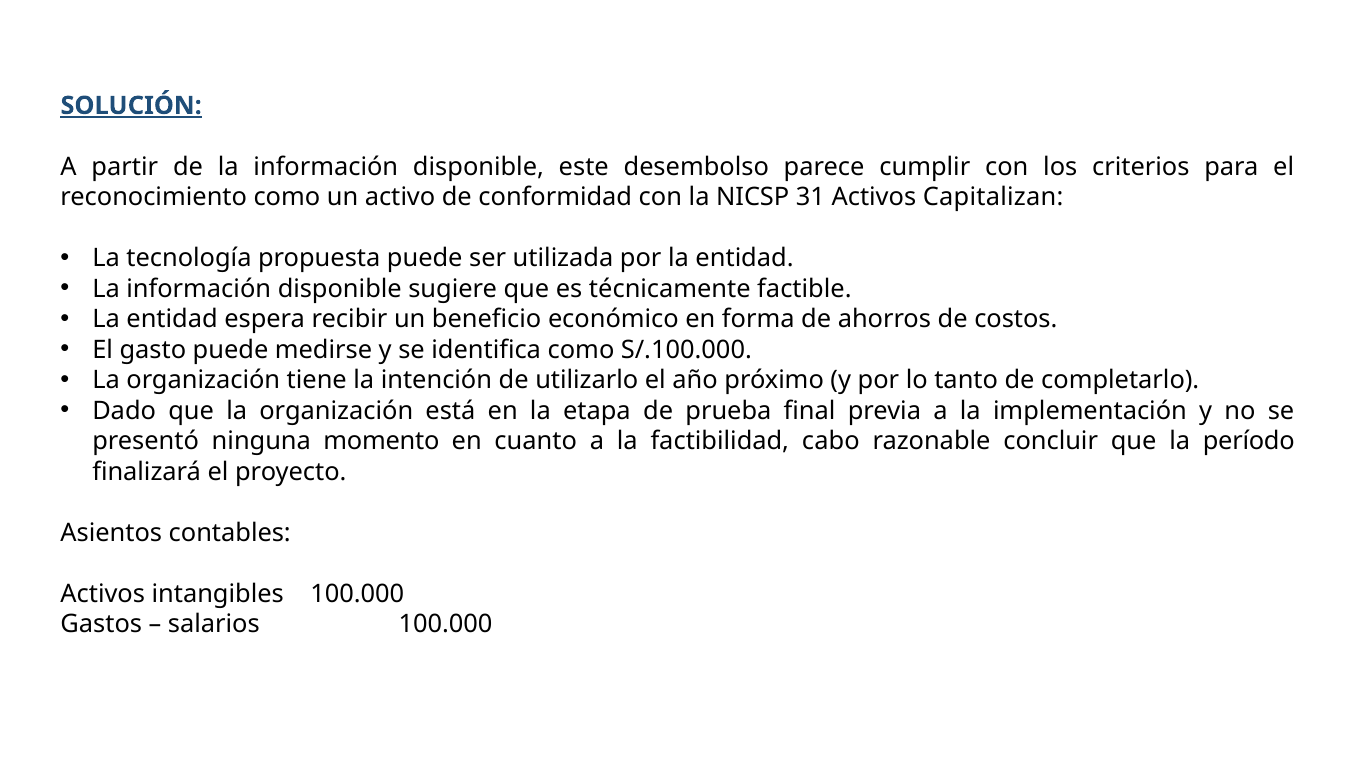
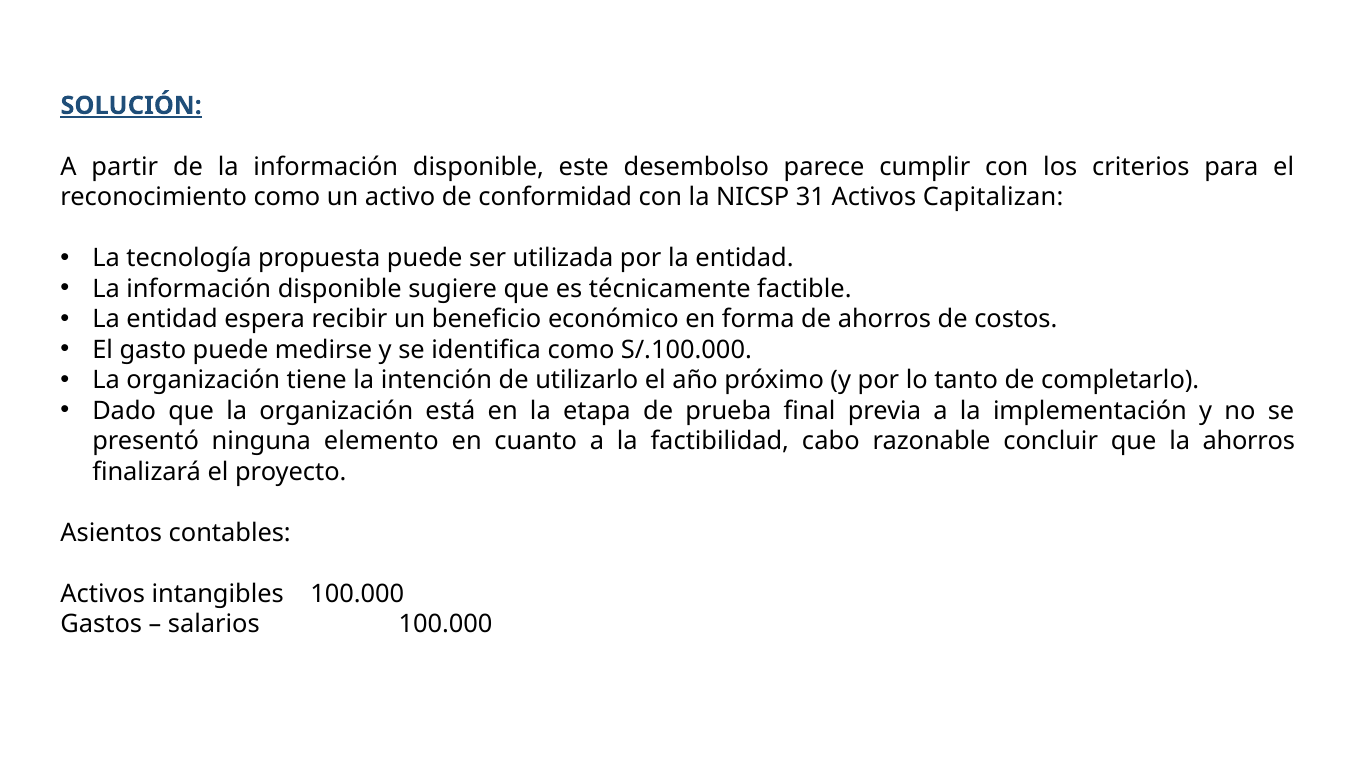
momento: momento -> elemento
la período: período -> ahorros
